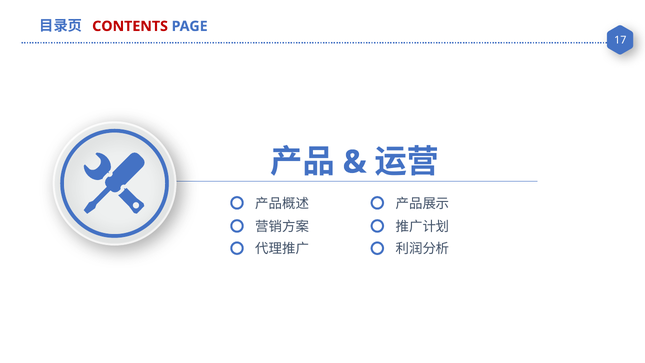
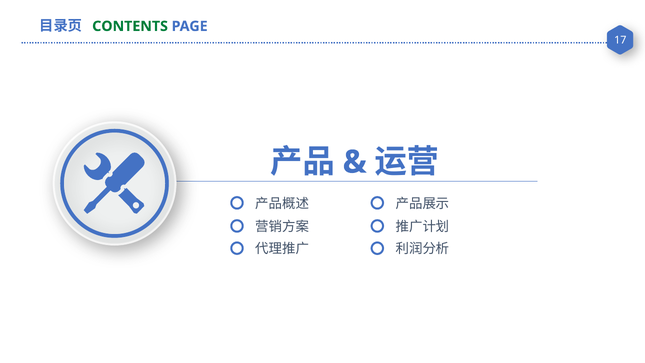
CONTENTS colour: red -> green
